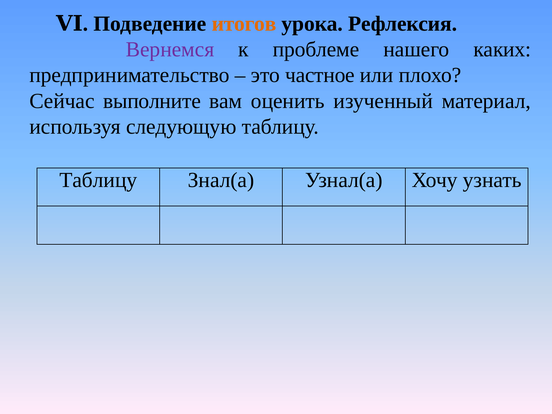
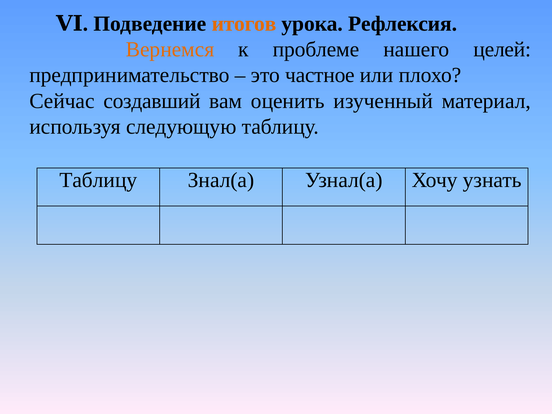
Вернемся colour: purple -> orange
каких: каких -> целей
выполните: выполните -> создавший
